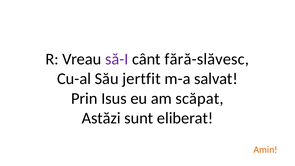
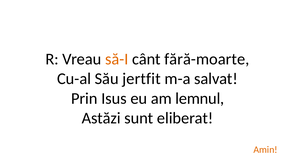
să-I colour: purple -> orange
fără-slăvesc: fără-slăvesc -> fără-moarte
scăpat: scăpat -> lemnul
